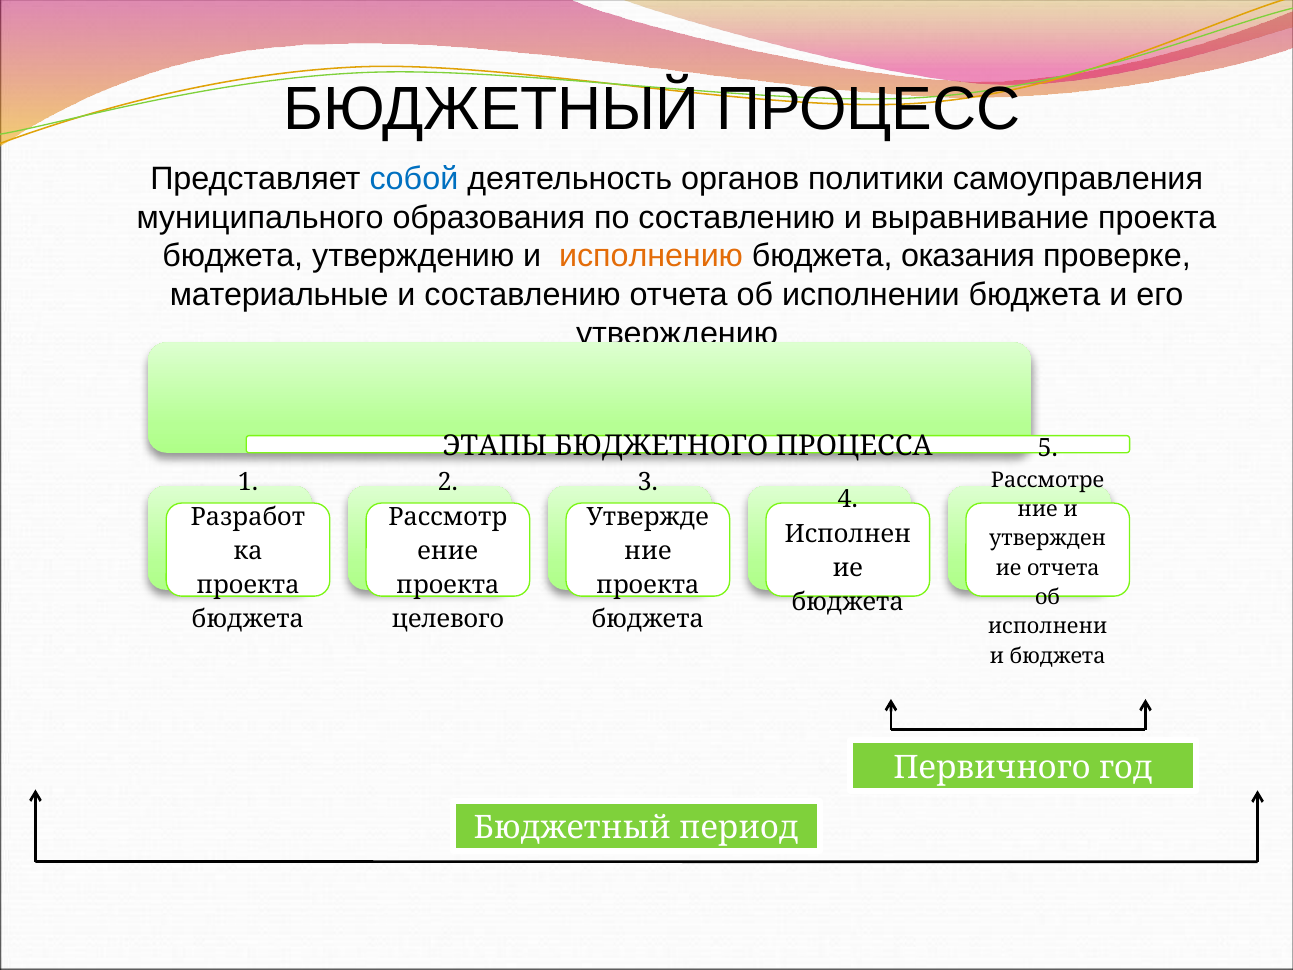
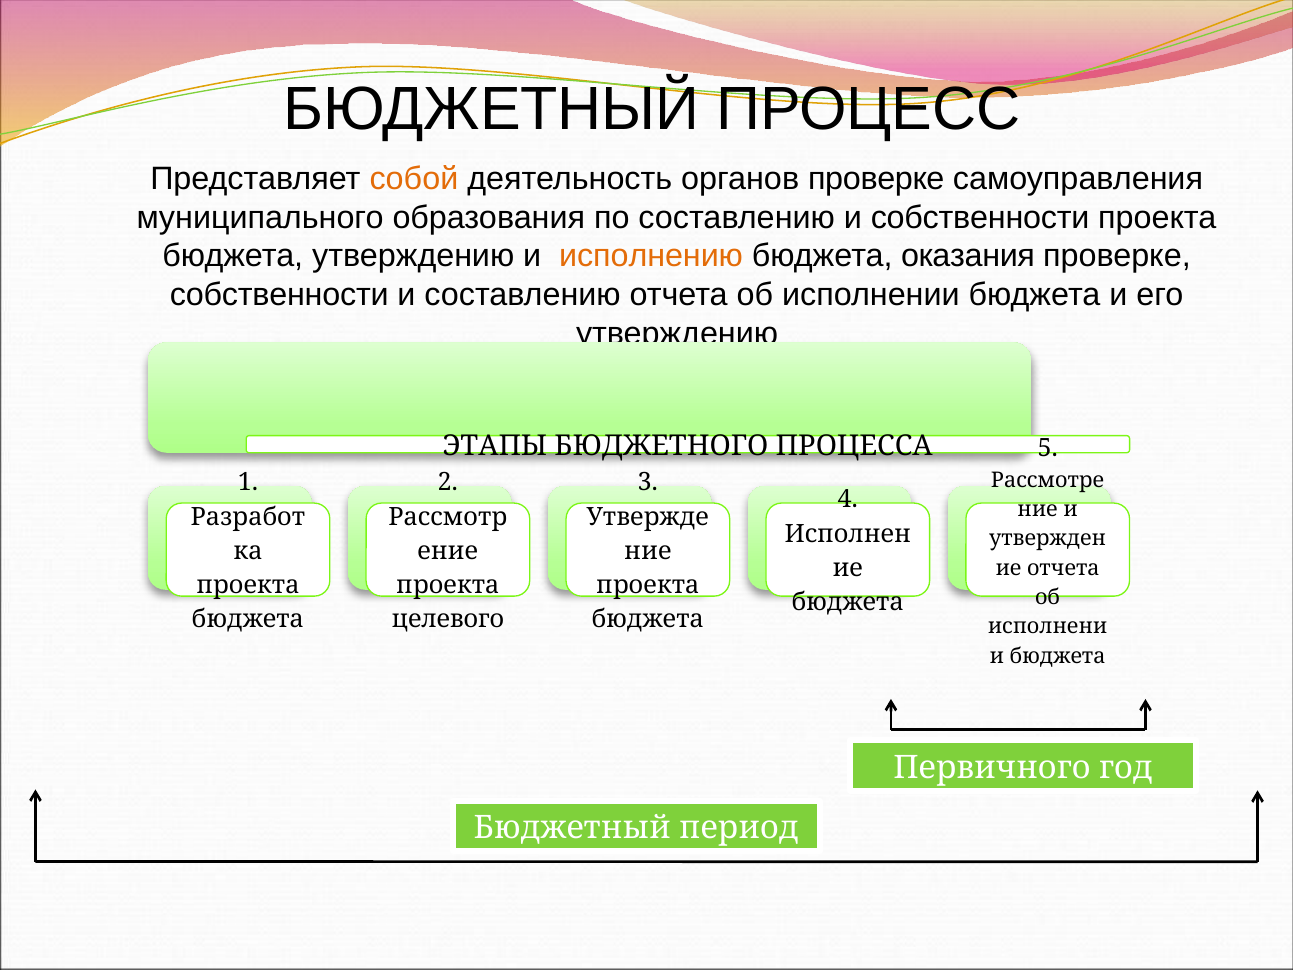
собой colour: blue -> orange
органов политики: политики -> проверке
и выравнивание: выравнивание -> собственности
материальные at (279, 295): материальные -> собственности
